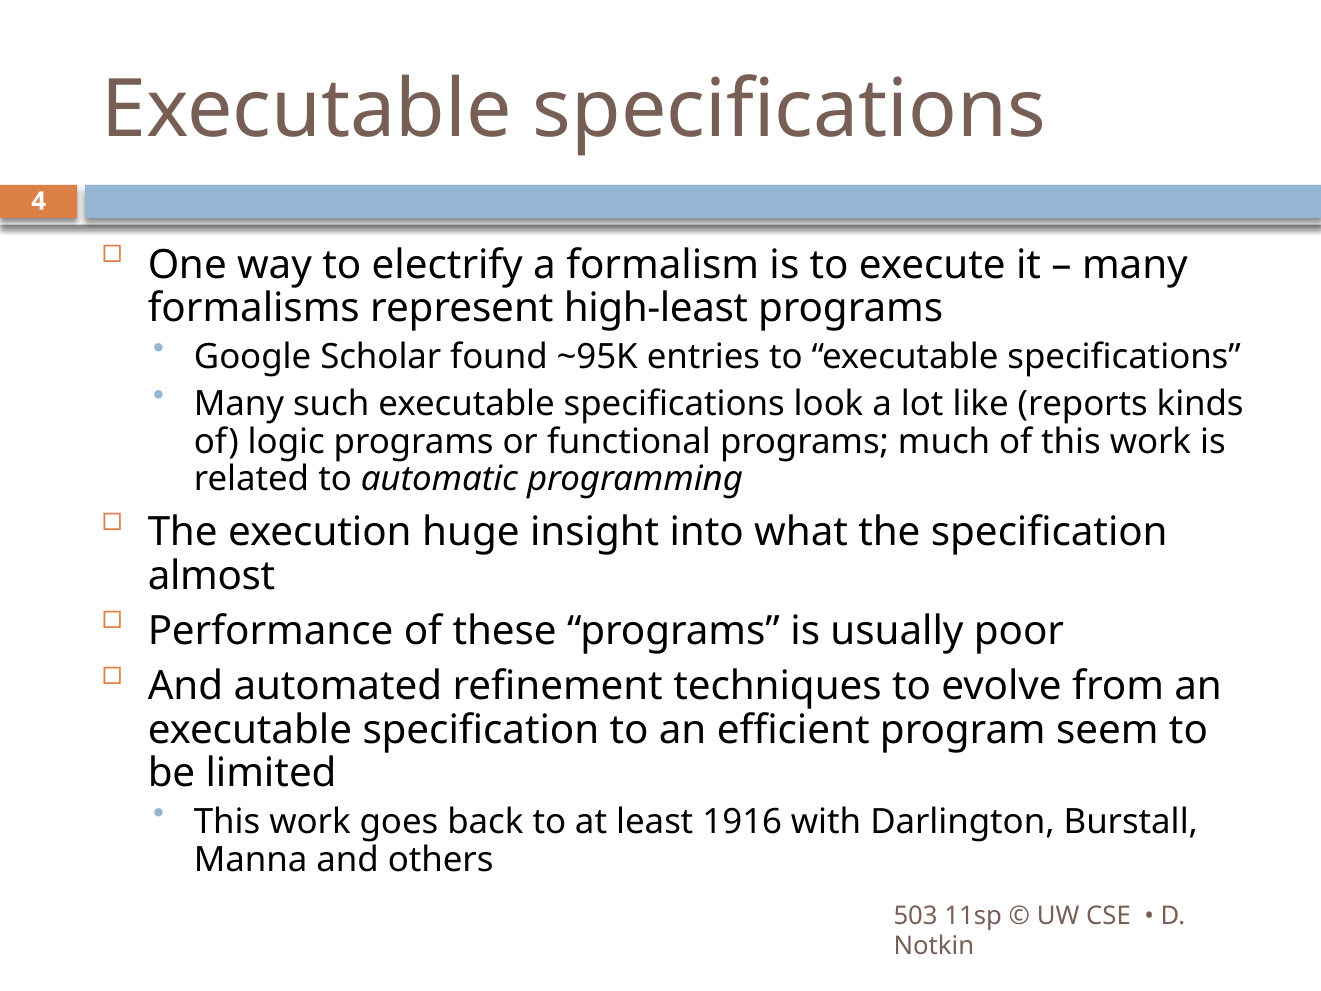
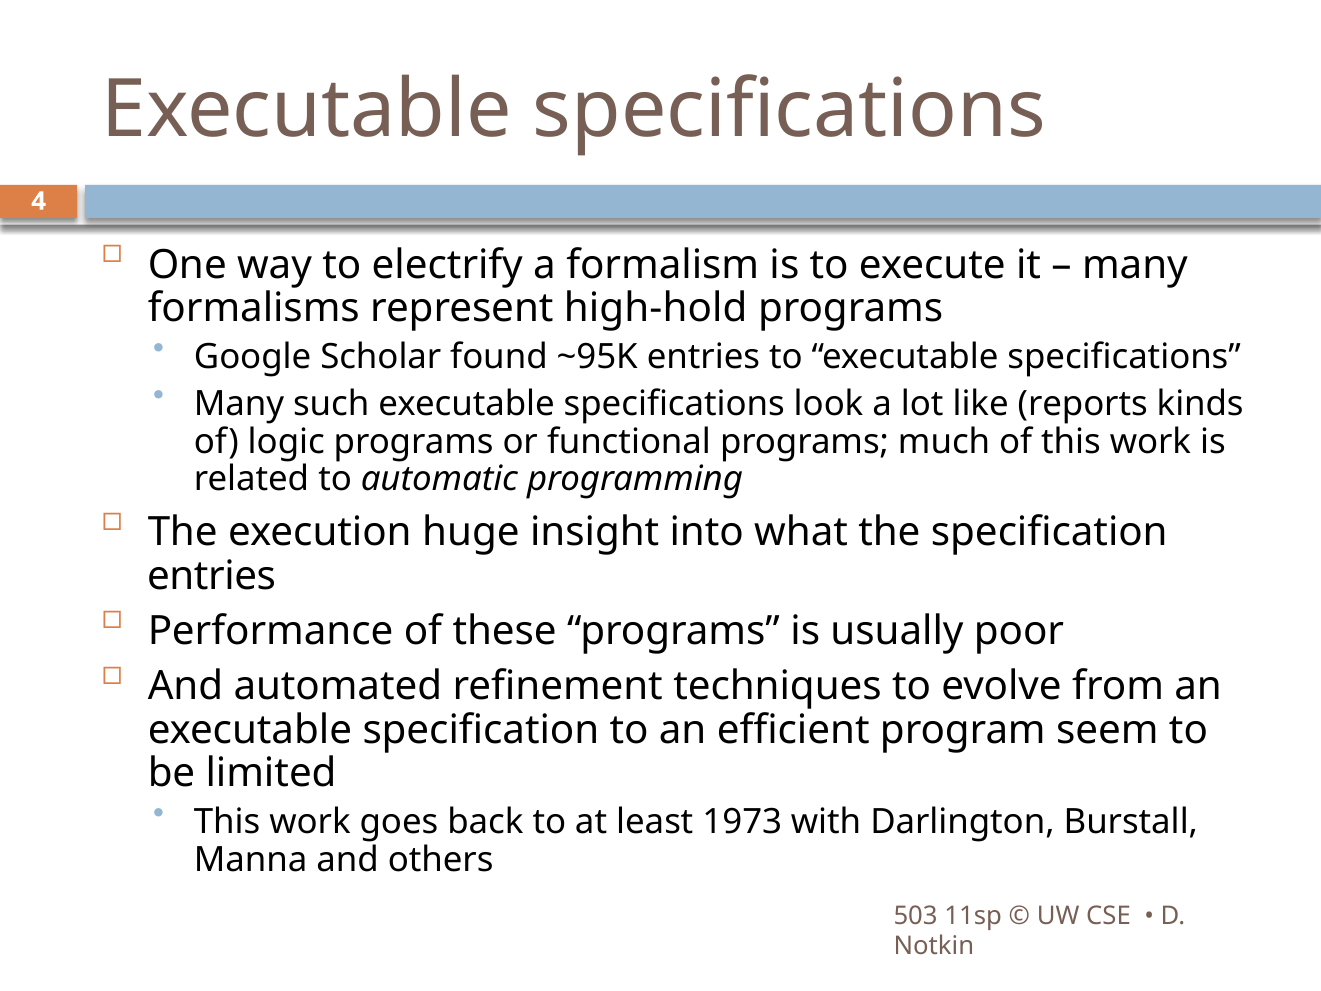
high-least: high-least -> high-hold
almost at (211, 576): almost -> entries
1916: 1916 -> 1973
